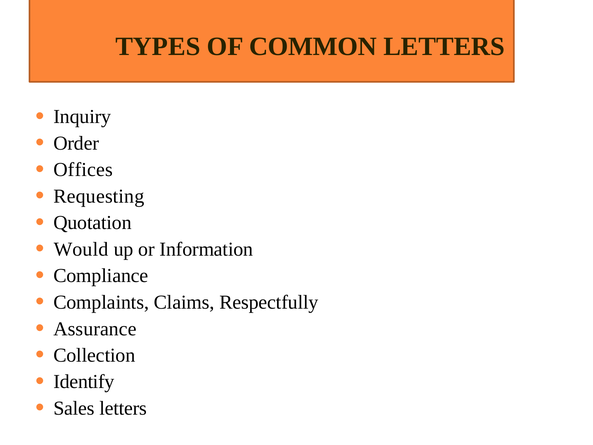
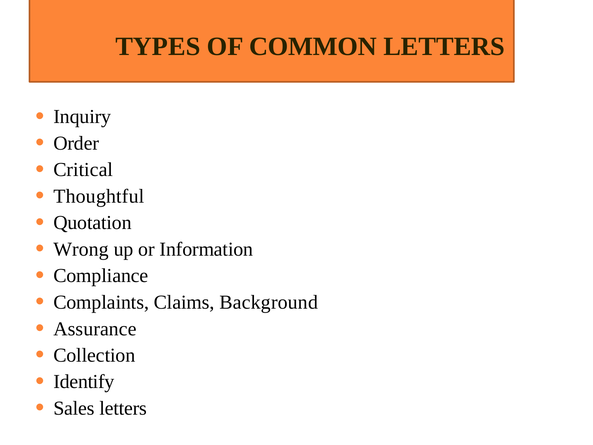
Offices: Offices -> Critical
Requesting: Requesting -> Thoughtful
Would: Would -> Wrong
Respectfully: Respectfully -> Background
